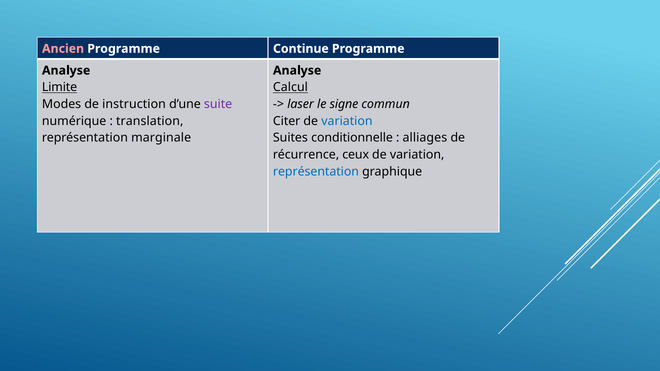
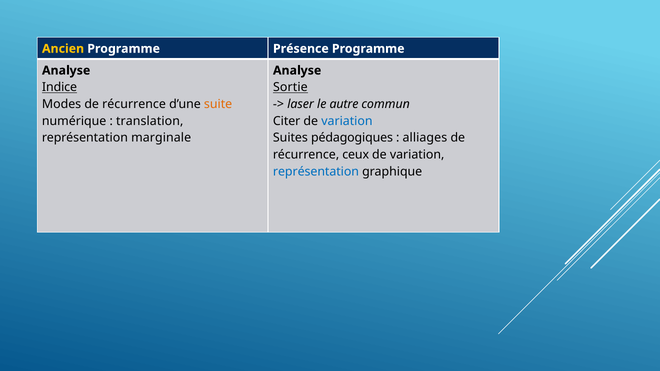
Ancien colour: pink -> yellow
Continue: Continue -> Présence
Limite: Limite -> Indice
Calcul: Calcul -> Sortie
Modes de instruction: instruction -> récurrence
suite colour: purple -> orange
signe: signe -> autre
conditionnelle: conditionnelle -> pédagogiques
